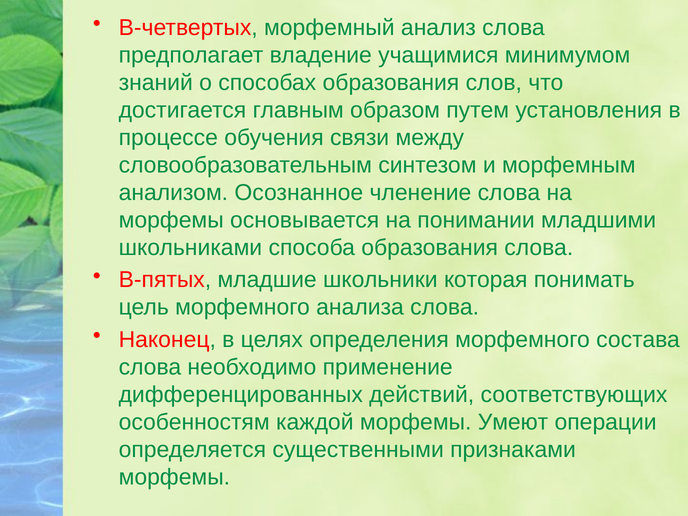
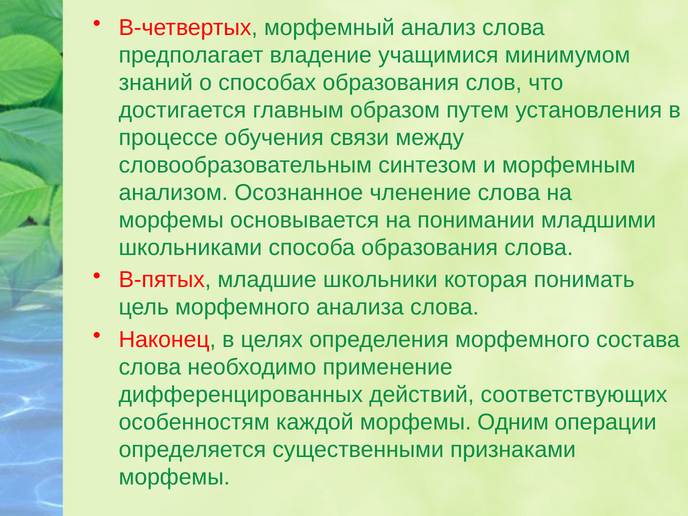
Умеют: Умеют -> Одним
